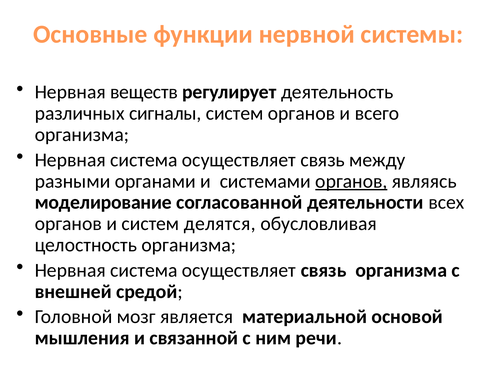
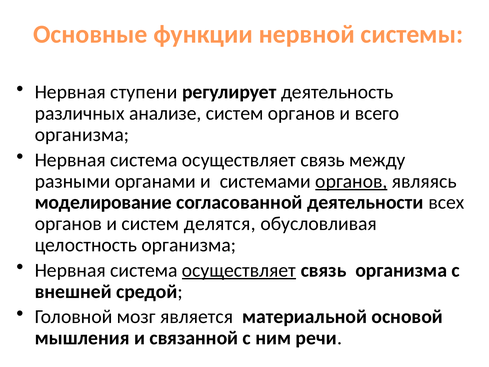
веществ: веществ -> ступени
сигналы: сигналы -> анализе
осуществляет at (239, 270) underline: none -> present
